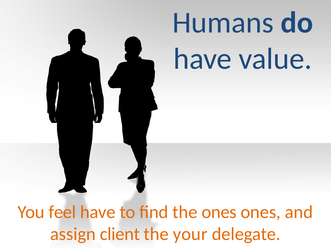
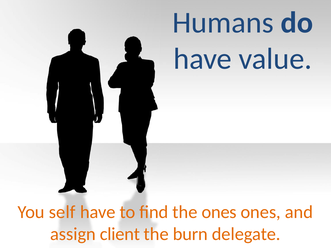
feel: feel -> self
your: your -> burn
